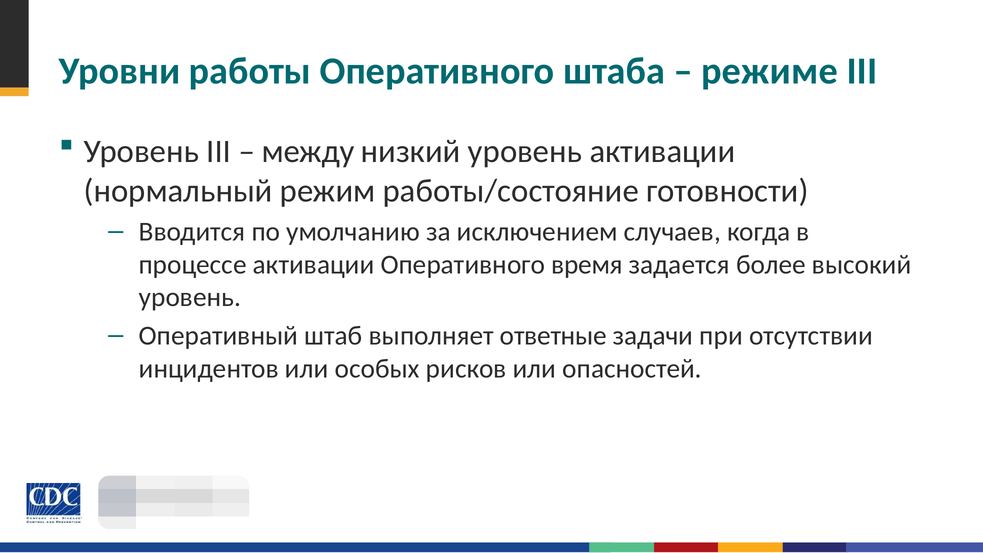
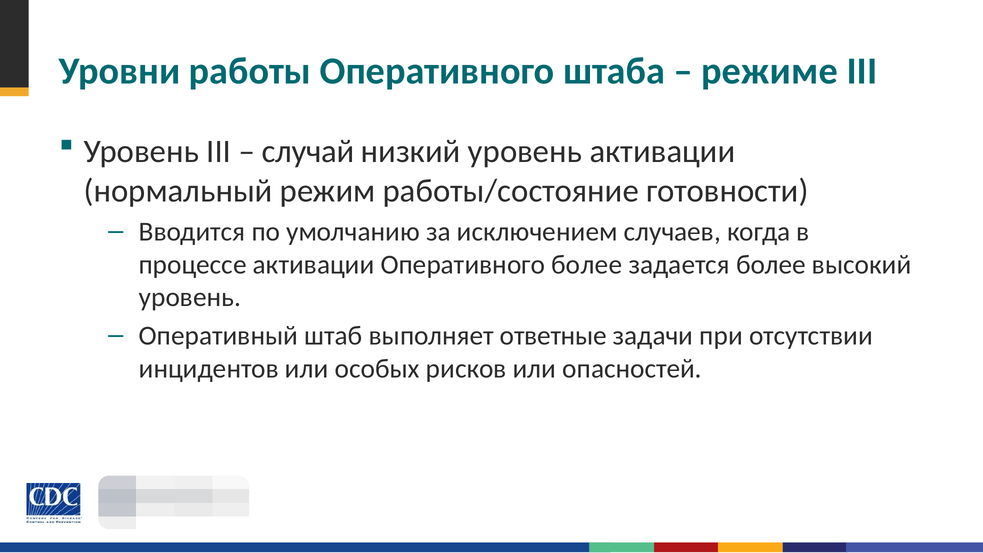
между: между -> случай
Оперативного время: время -> более
